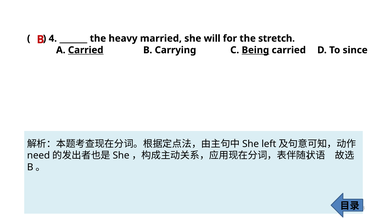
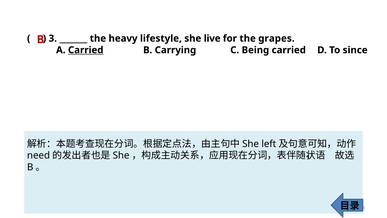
4: 4 -> 3
married: married -> lifestyle
will: will -> live
stretch: stretch -> grapes
Being underline: present -> none
